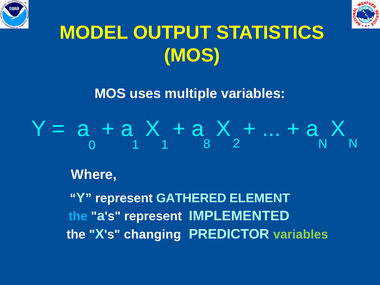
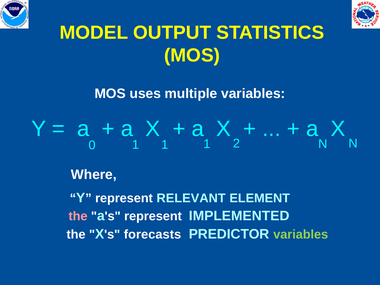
1 8: 8 -> 1
GATHERED: GATHERED -> RELEVANT
the at (78, 216) colour: light blue -> pink
changing: changing -> forecasts
